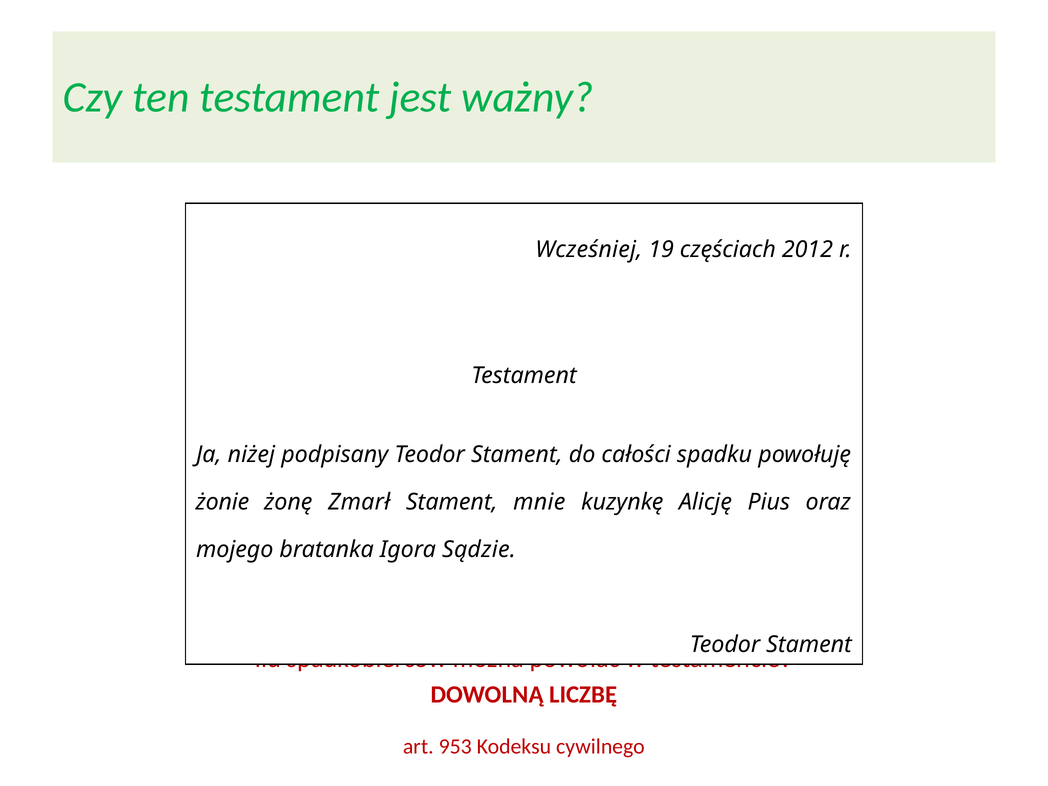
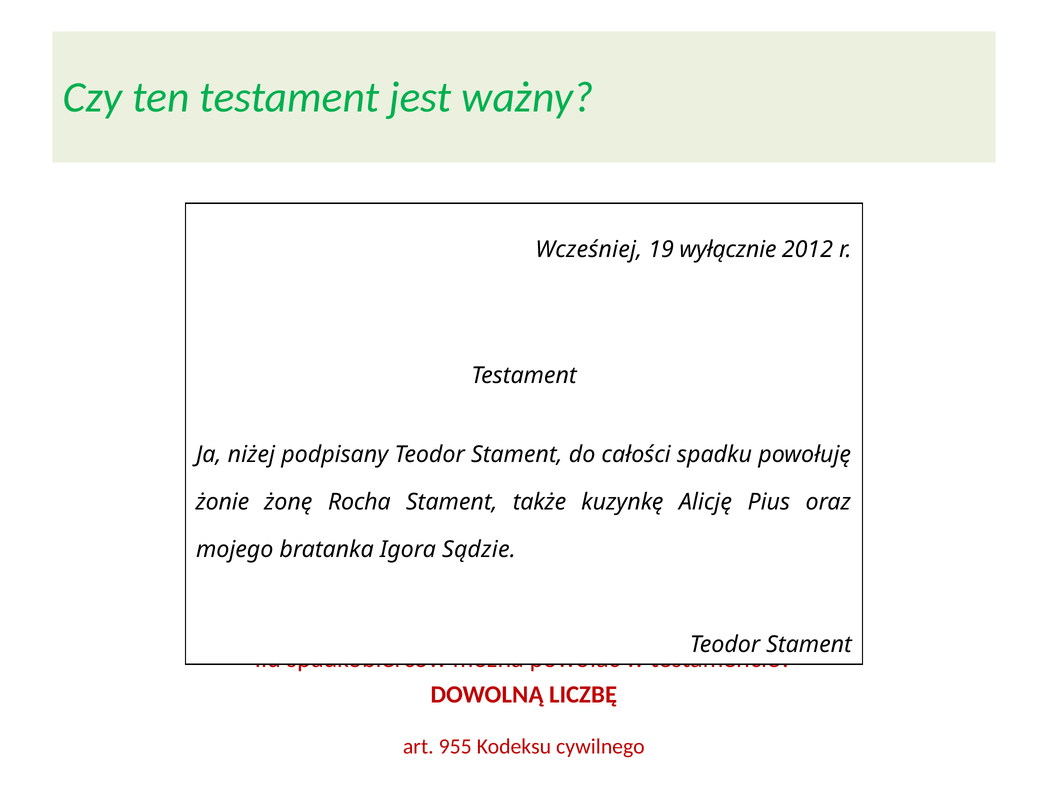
częściach: częściach -> wyłącznie
Zmarł: Zmarł -> Rocha
mnie: mnie -> także
953: 953 -> 955
